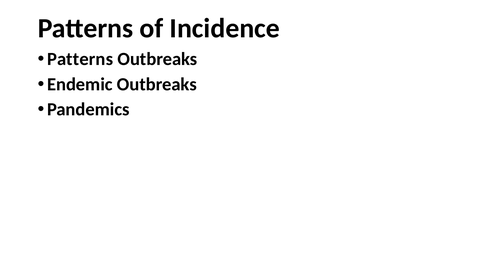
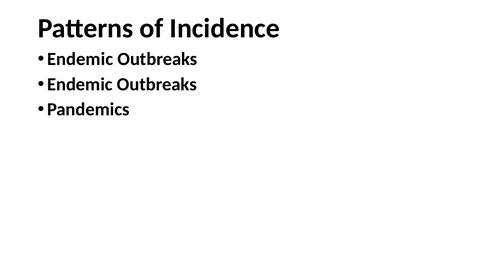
Patterns at (80, 59): Patterns -> Endemic
